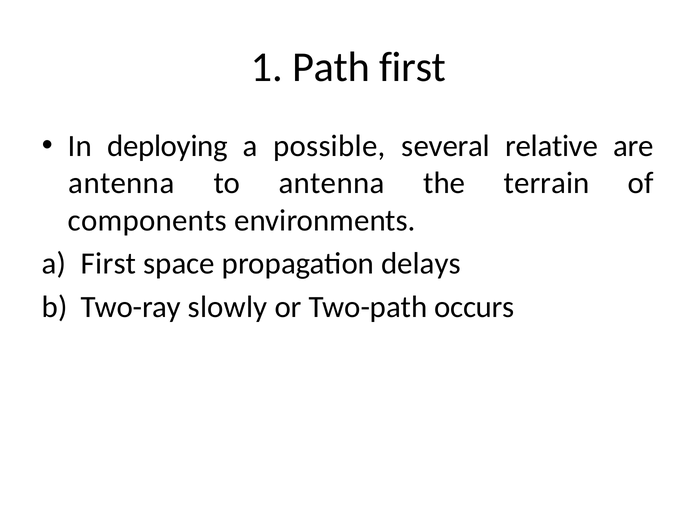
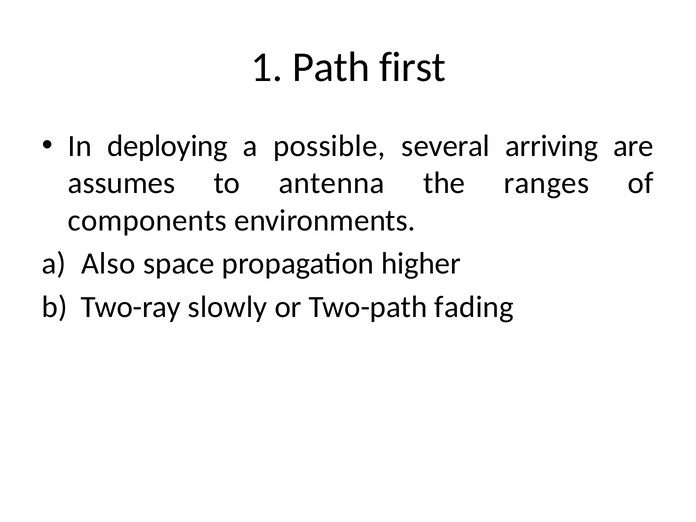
relative: relative -> arriving
antenna at (121, 183): antenna -> assumes
terrain: terrain -> ranges
a First: First -> Also
delays: delays -> higher
occurs: occurs -> fading
